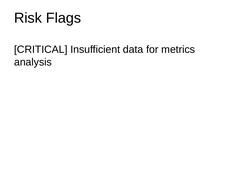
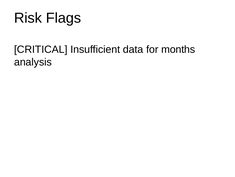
metrics: metrics -> months
